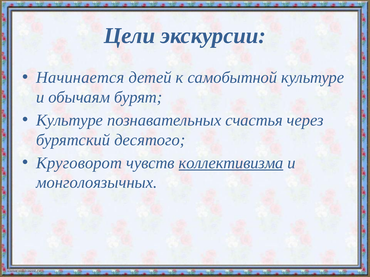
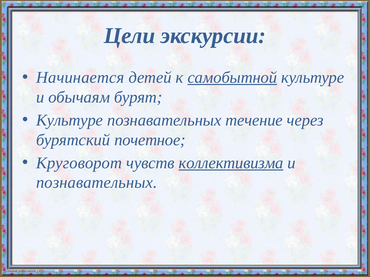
самобытной underline: none -> present
счастья: счастья -> течение
десятого: десятого -> почетное
монголоязычных at (97, 183): монголоязычных -> познавательных
